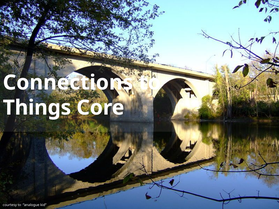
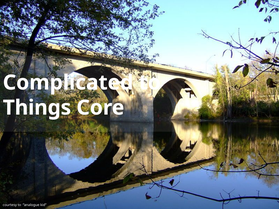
Connections: Connections -> Complicated
